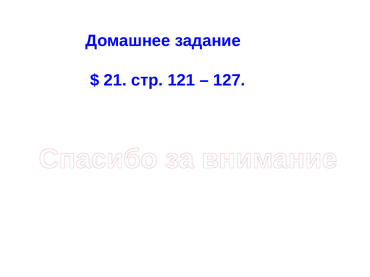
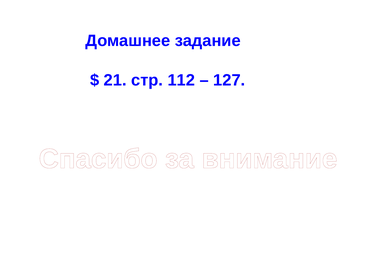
121: 121 -> 112
